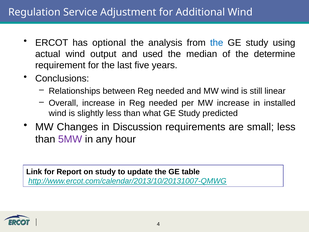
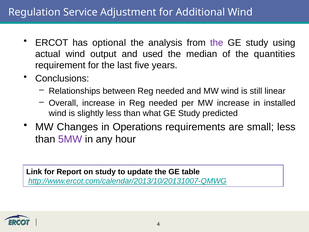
the at (217, 43) colour: blue -> purple
determine: determine -> quantities
Discussion: Discussion -> Operations
